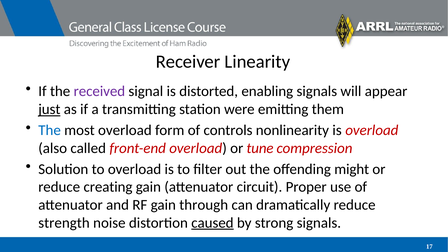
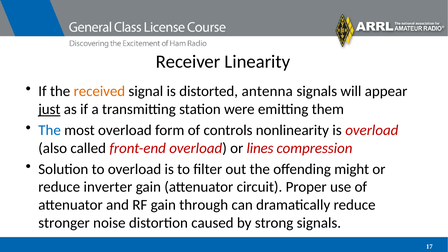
received colour: purple -> orange
enabling: enabling -> antenna
tune: tune -> lines
creating: creating -> inverter
strength: strength -> stronger
caused underline: present -> none
